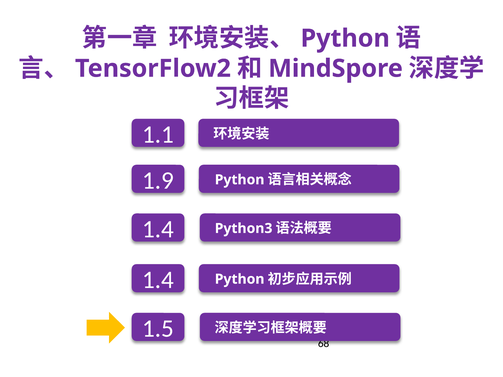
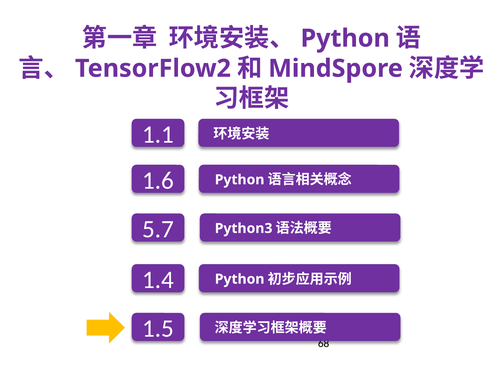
1.9: 1.9 -> 1.6
1.4 at (158, 229): 1.4 -> 5.7
